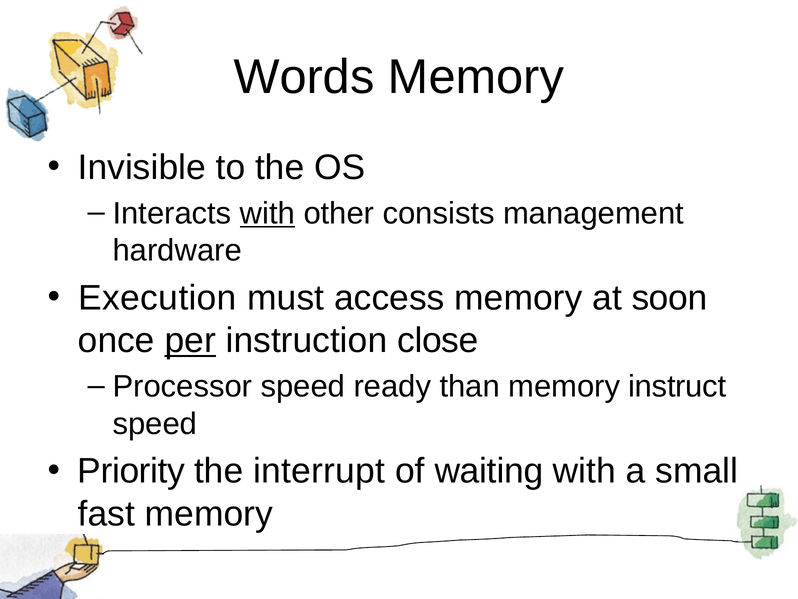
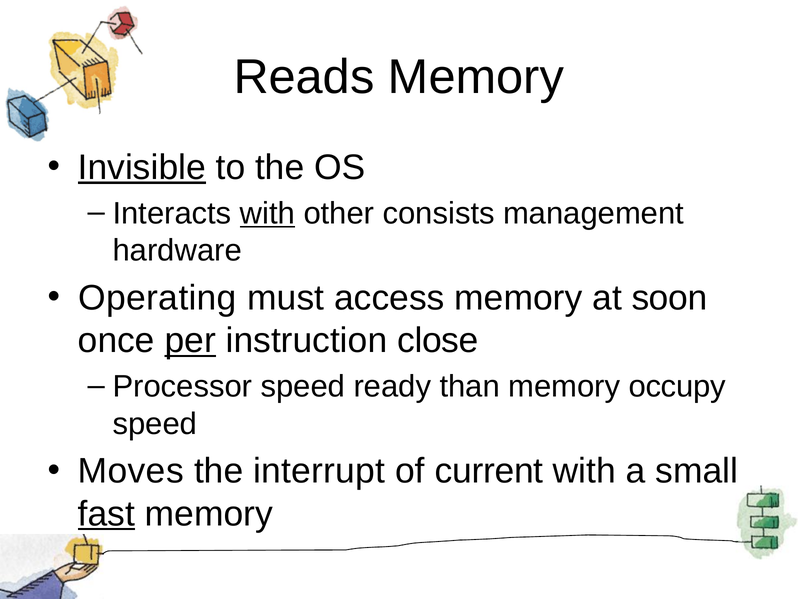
Words: Words -> Reads
Invisible underline: none -> present
Execution: Execution -> Operating
instruct: instruct -> occupy
Priority: Priority -> Moves
waiting: waiting -> current
fast underline: none -> present
